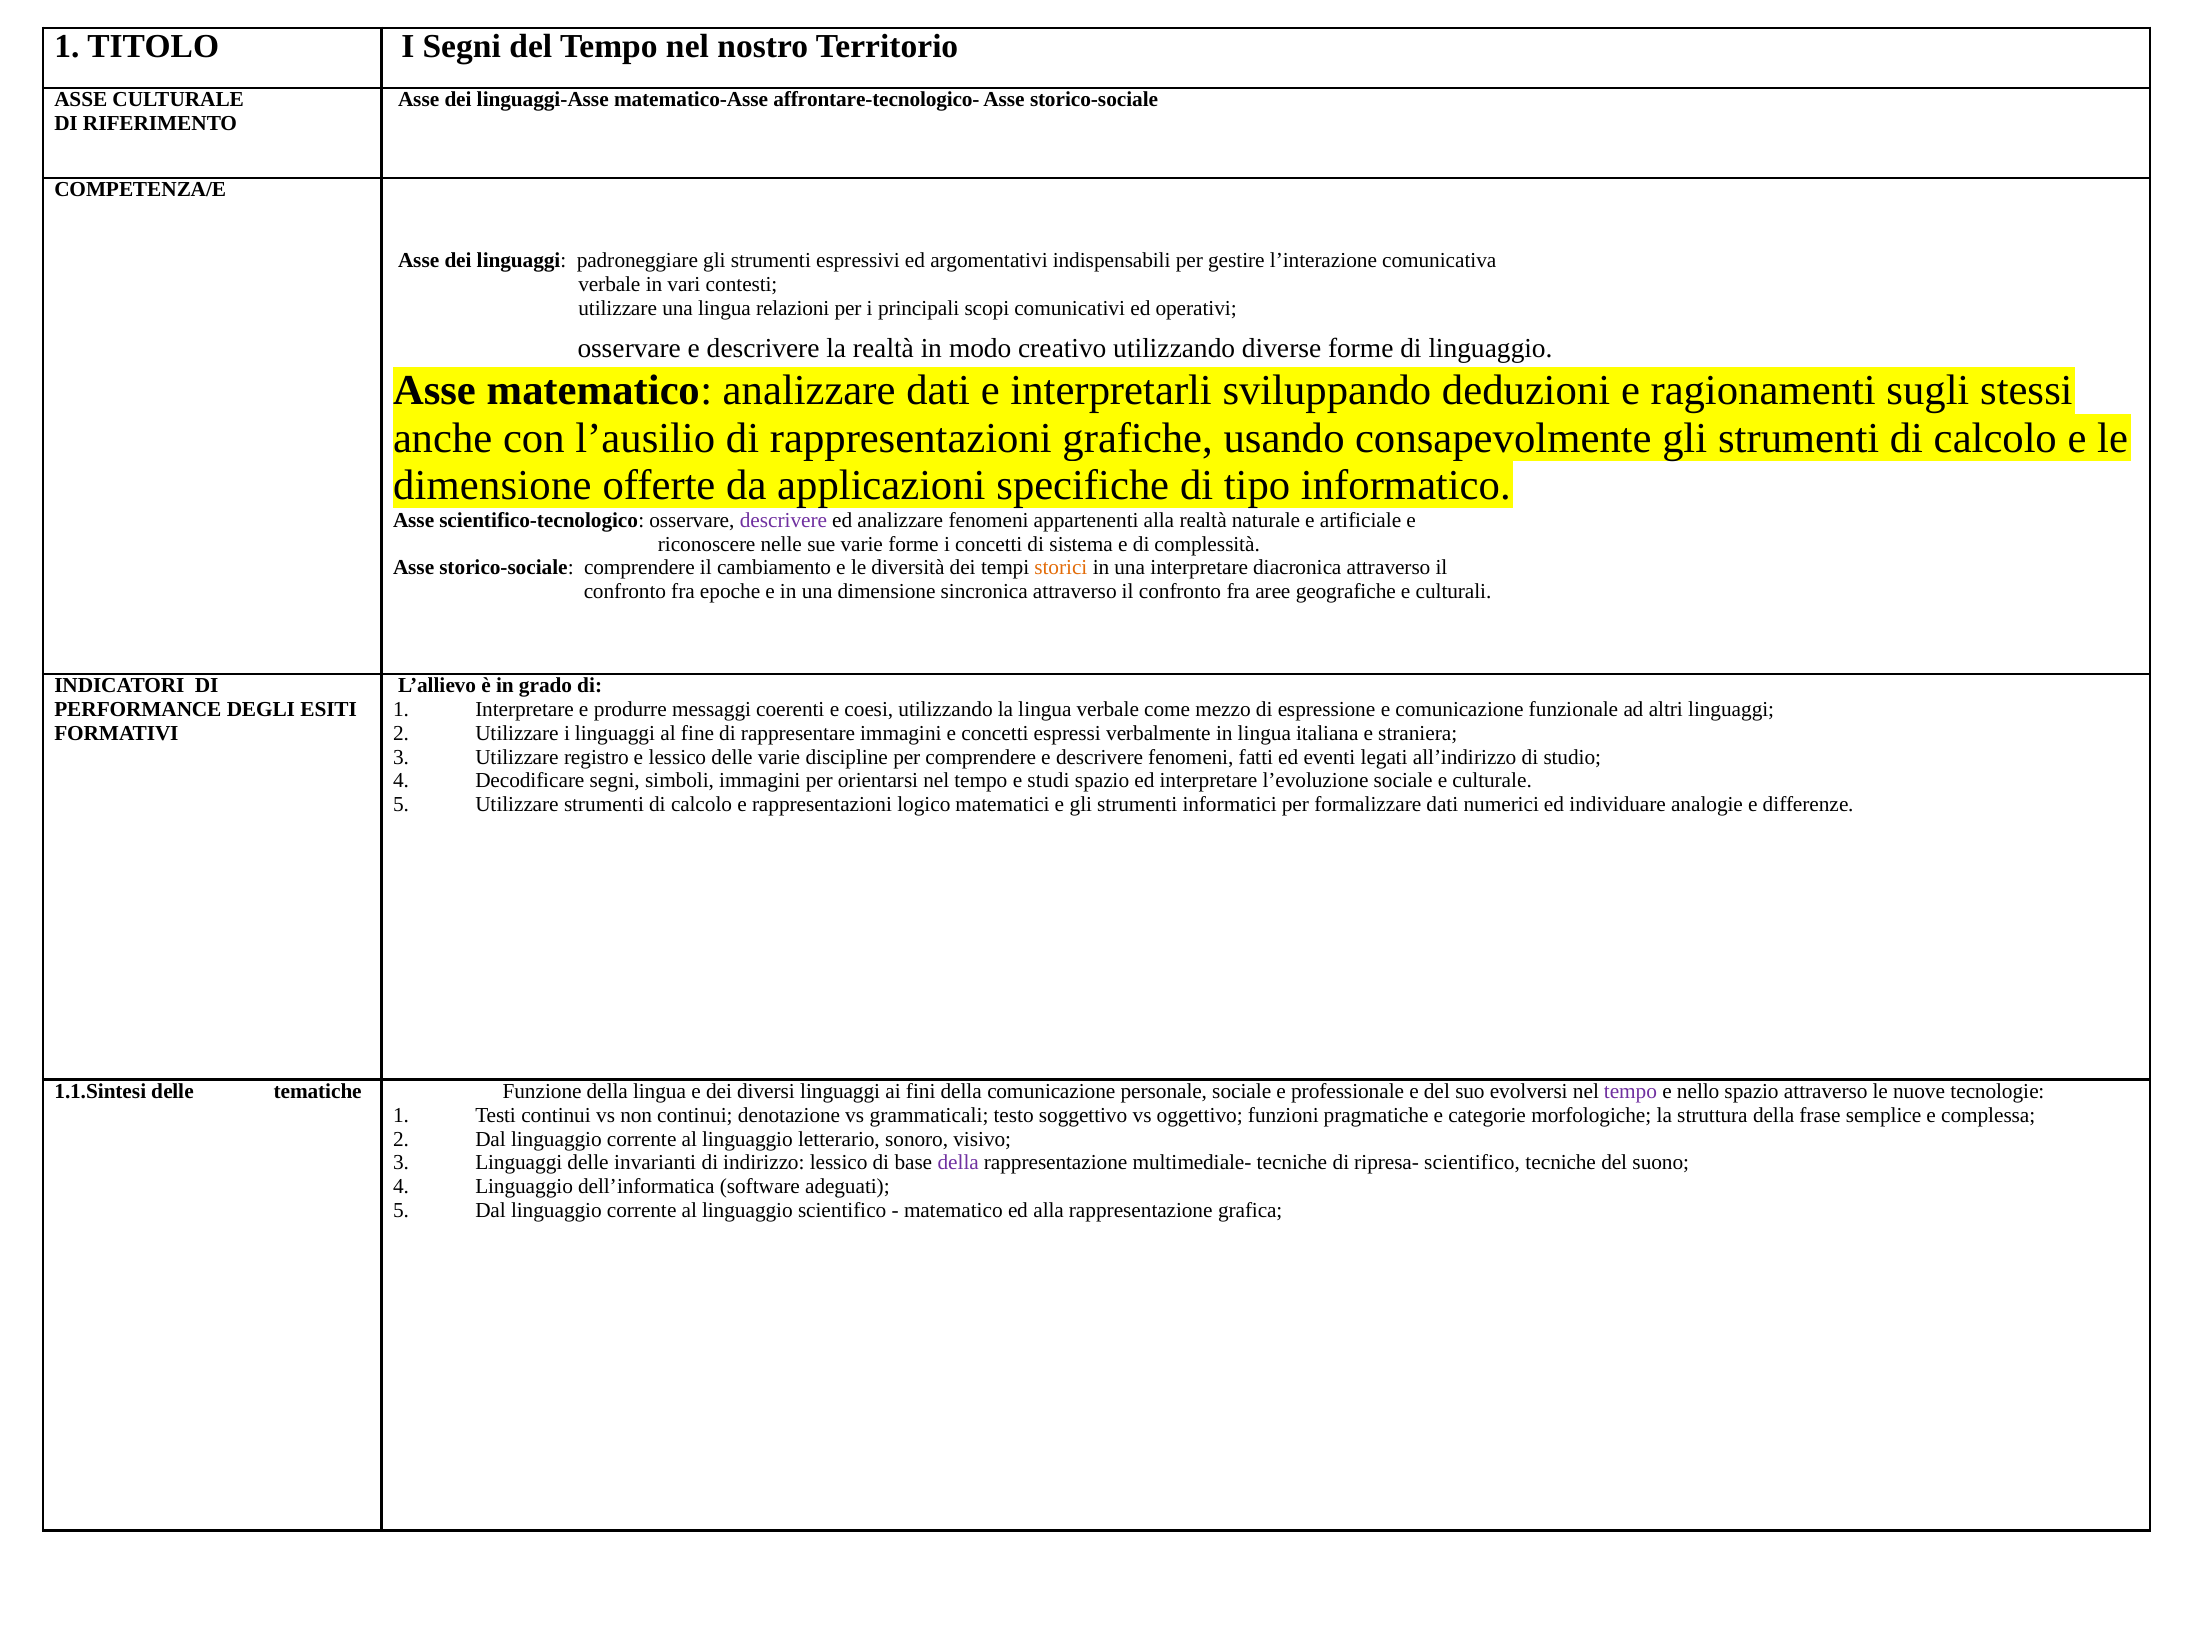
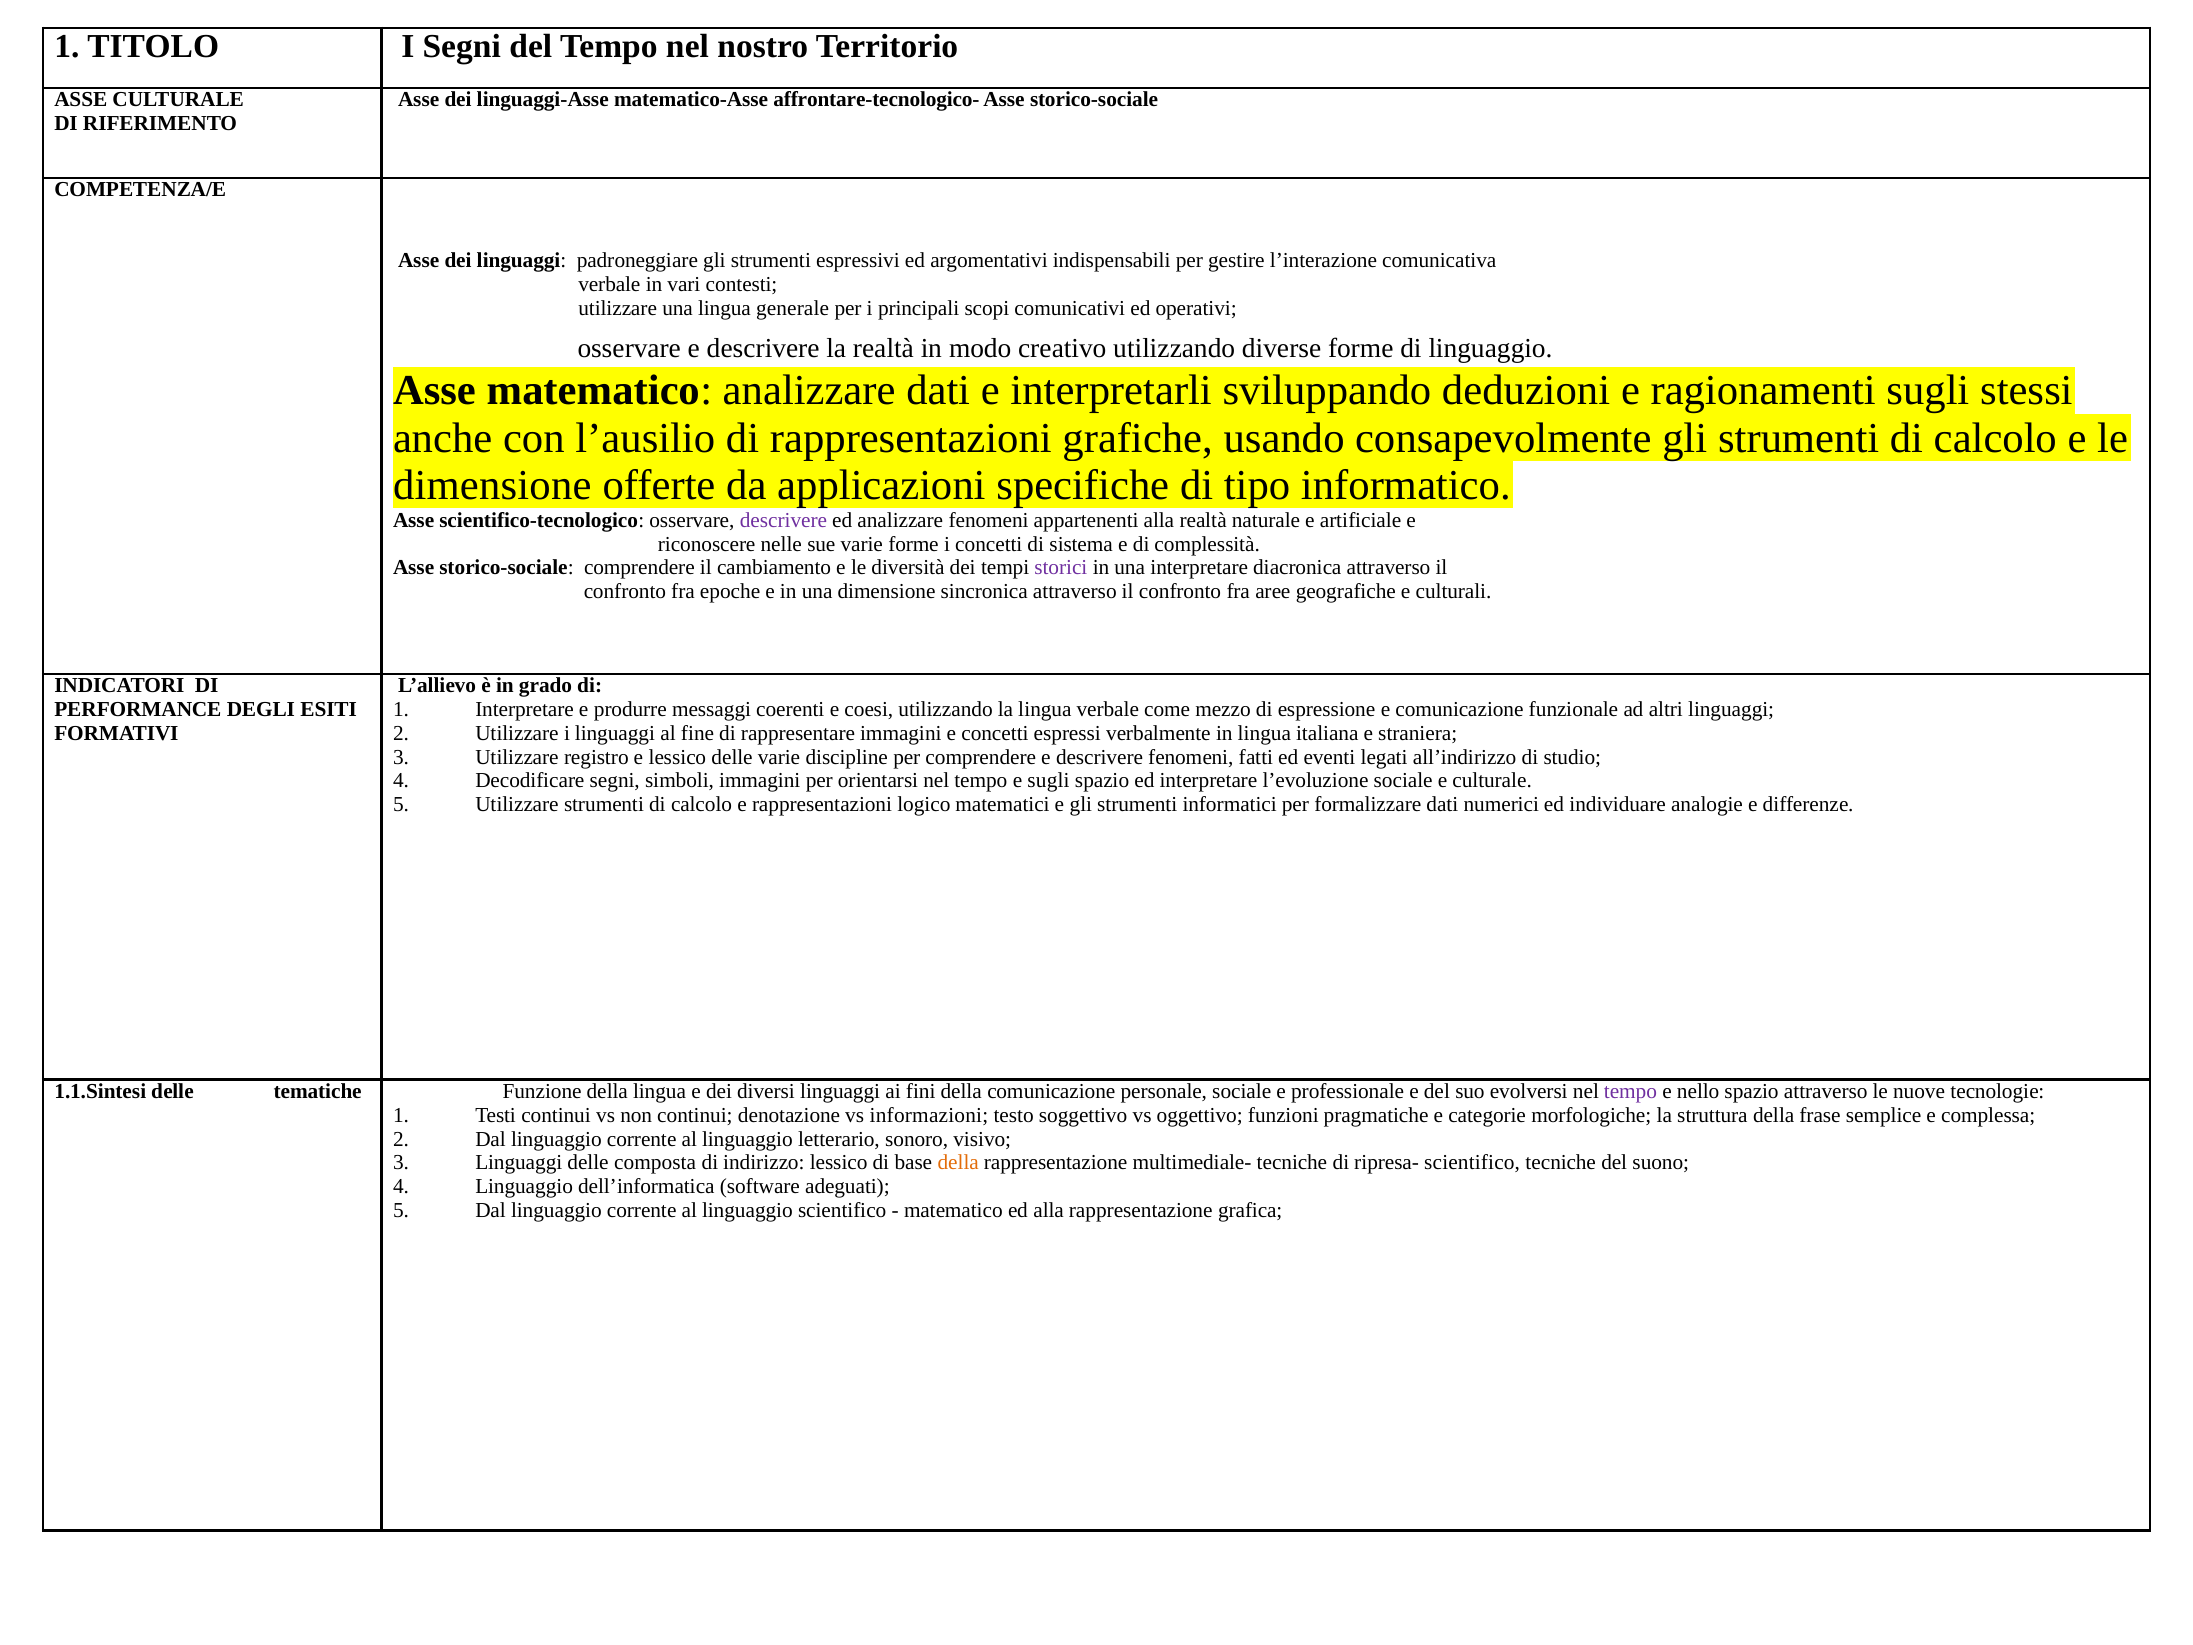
relazioni: relazioni -> generale
storici colour: orange -> purple
e studi: studi -> sugli
grammaticali: grammaticali -> informazioni
invarianti: invarianti -> composta
della at (958, 1163) colour: purple -> orange
